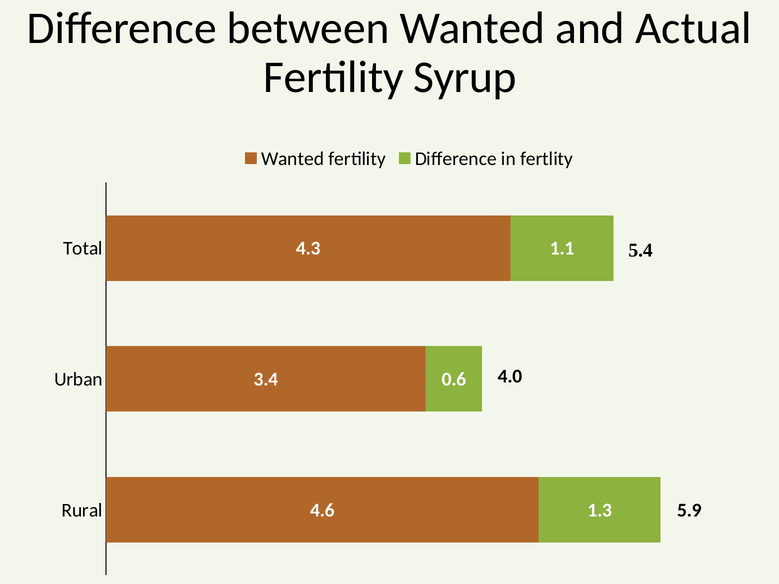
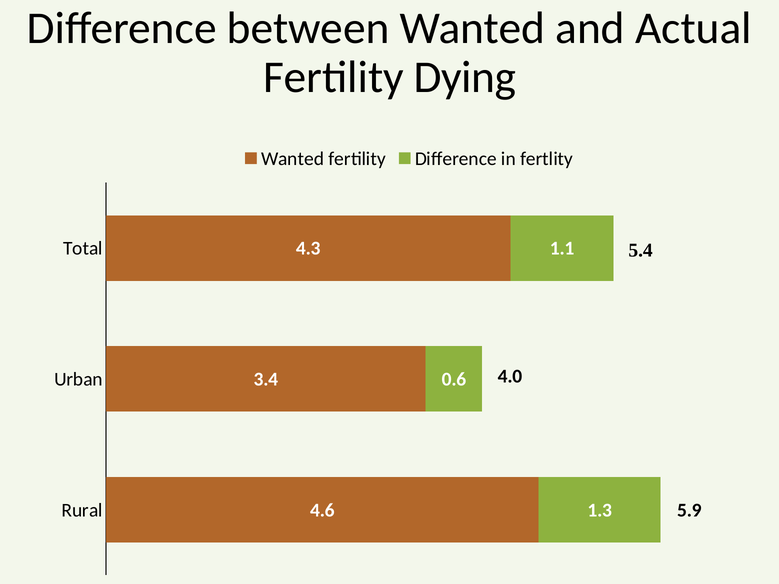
Syrup: Syrup -> Dying
